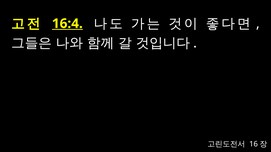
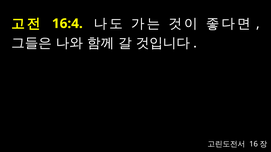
16:4 underline: present -> none
